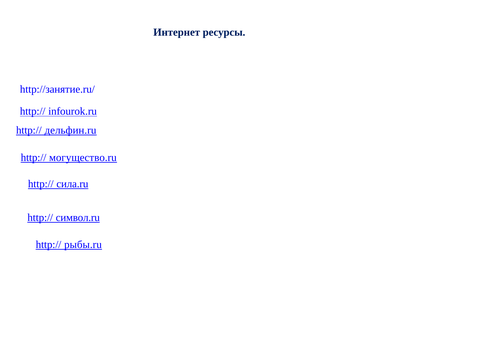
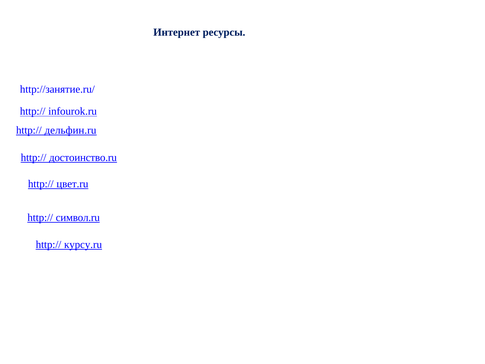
могущество.ru: могущество.ru -> достоинство.ru
сила.ru: сила.ru -> цвет.ru
рыбы.ru: рыбы.ru -> курсу.ru
